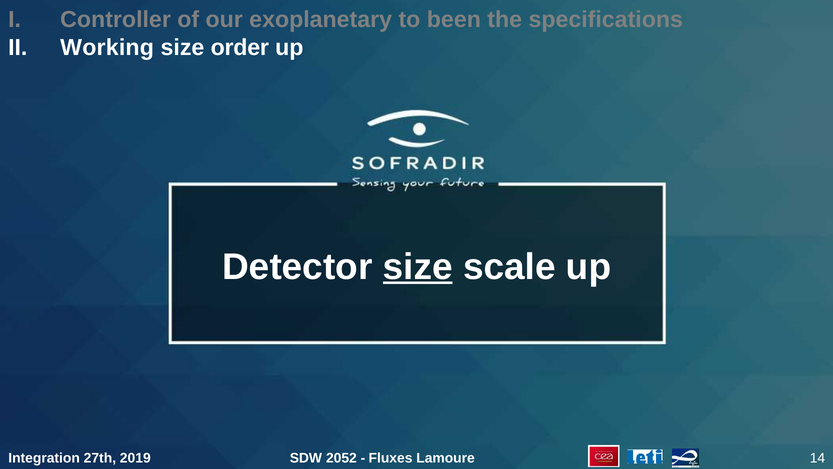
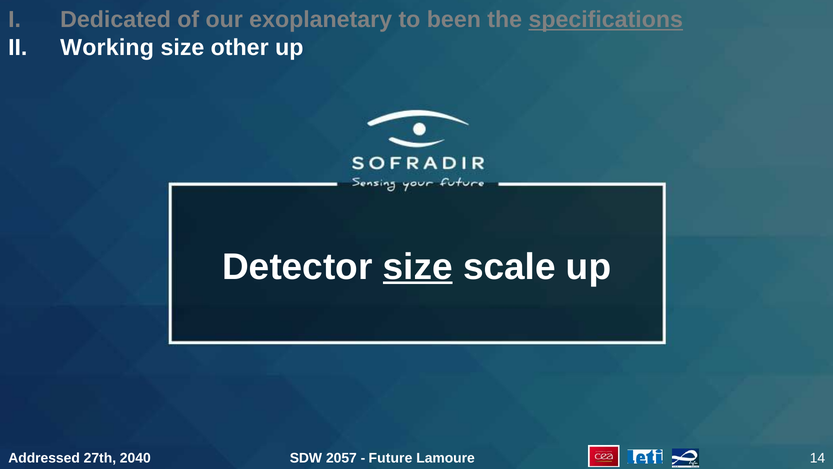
Controller: Controller -> Dedicated
specifications underline: none -> present
order: order -> other
Integration: Integration -> Addressed
2019: 2019 -> 2040
2052: 2052 -> 2057
Fluxes: Fluxes -> Future
